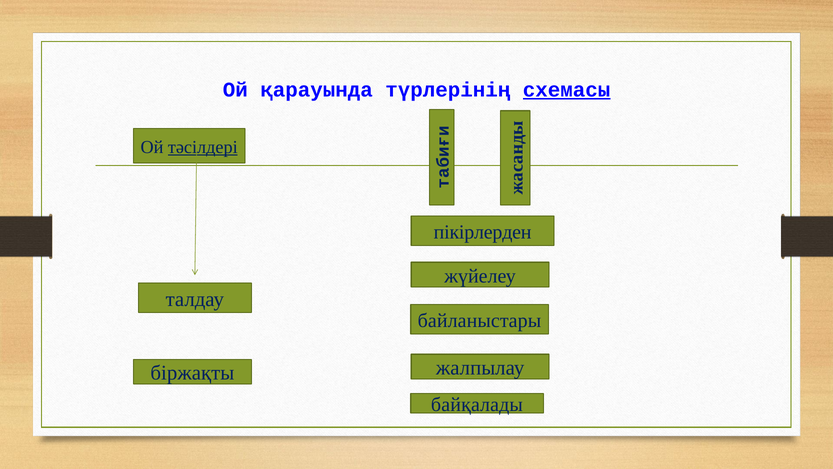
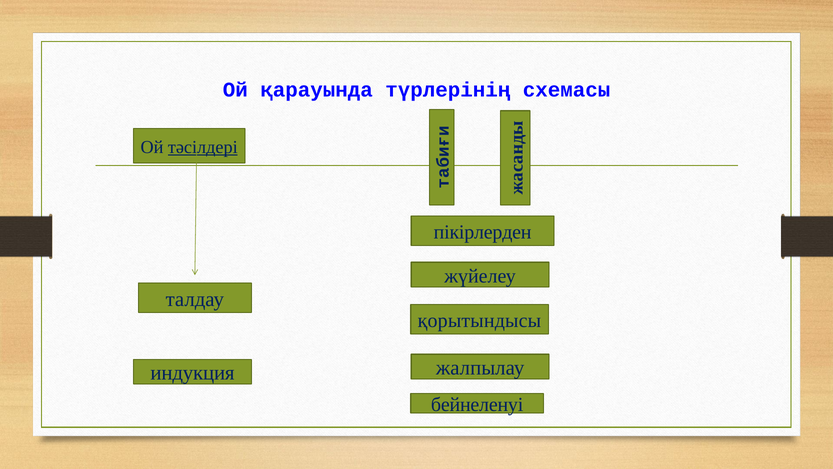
схемасы underline: present -> none
байланыстары: байланыстары -> қорытындысы
біржақты: біржақты -> индукция
байқалады: байқалады -> бейнеленуі
